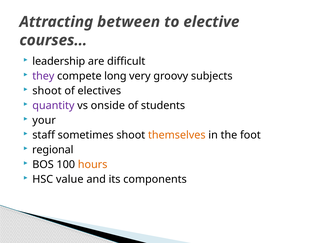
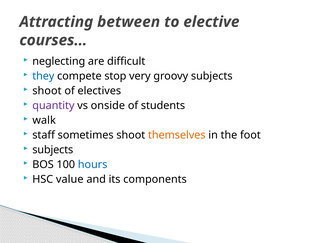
leadership: leadership -> neglecting
they colour: purple -> blue
long: long -> stop
your: your -> walk
regional at (53, 150): regional -> subjects
hours colour: orange -> blue
